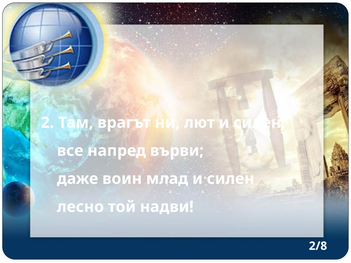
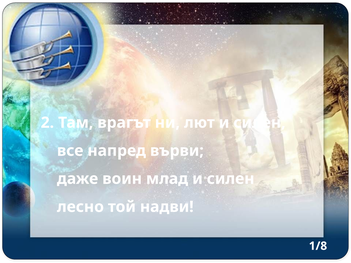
2/8: 2/8 -> 1/8
